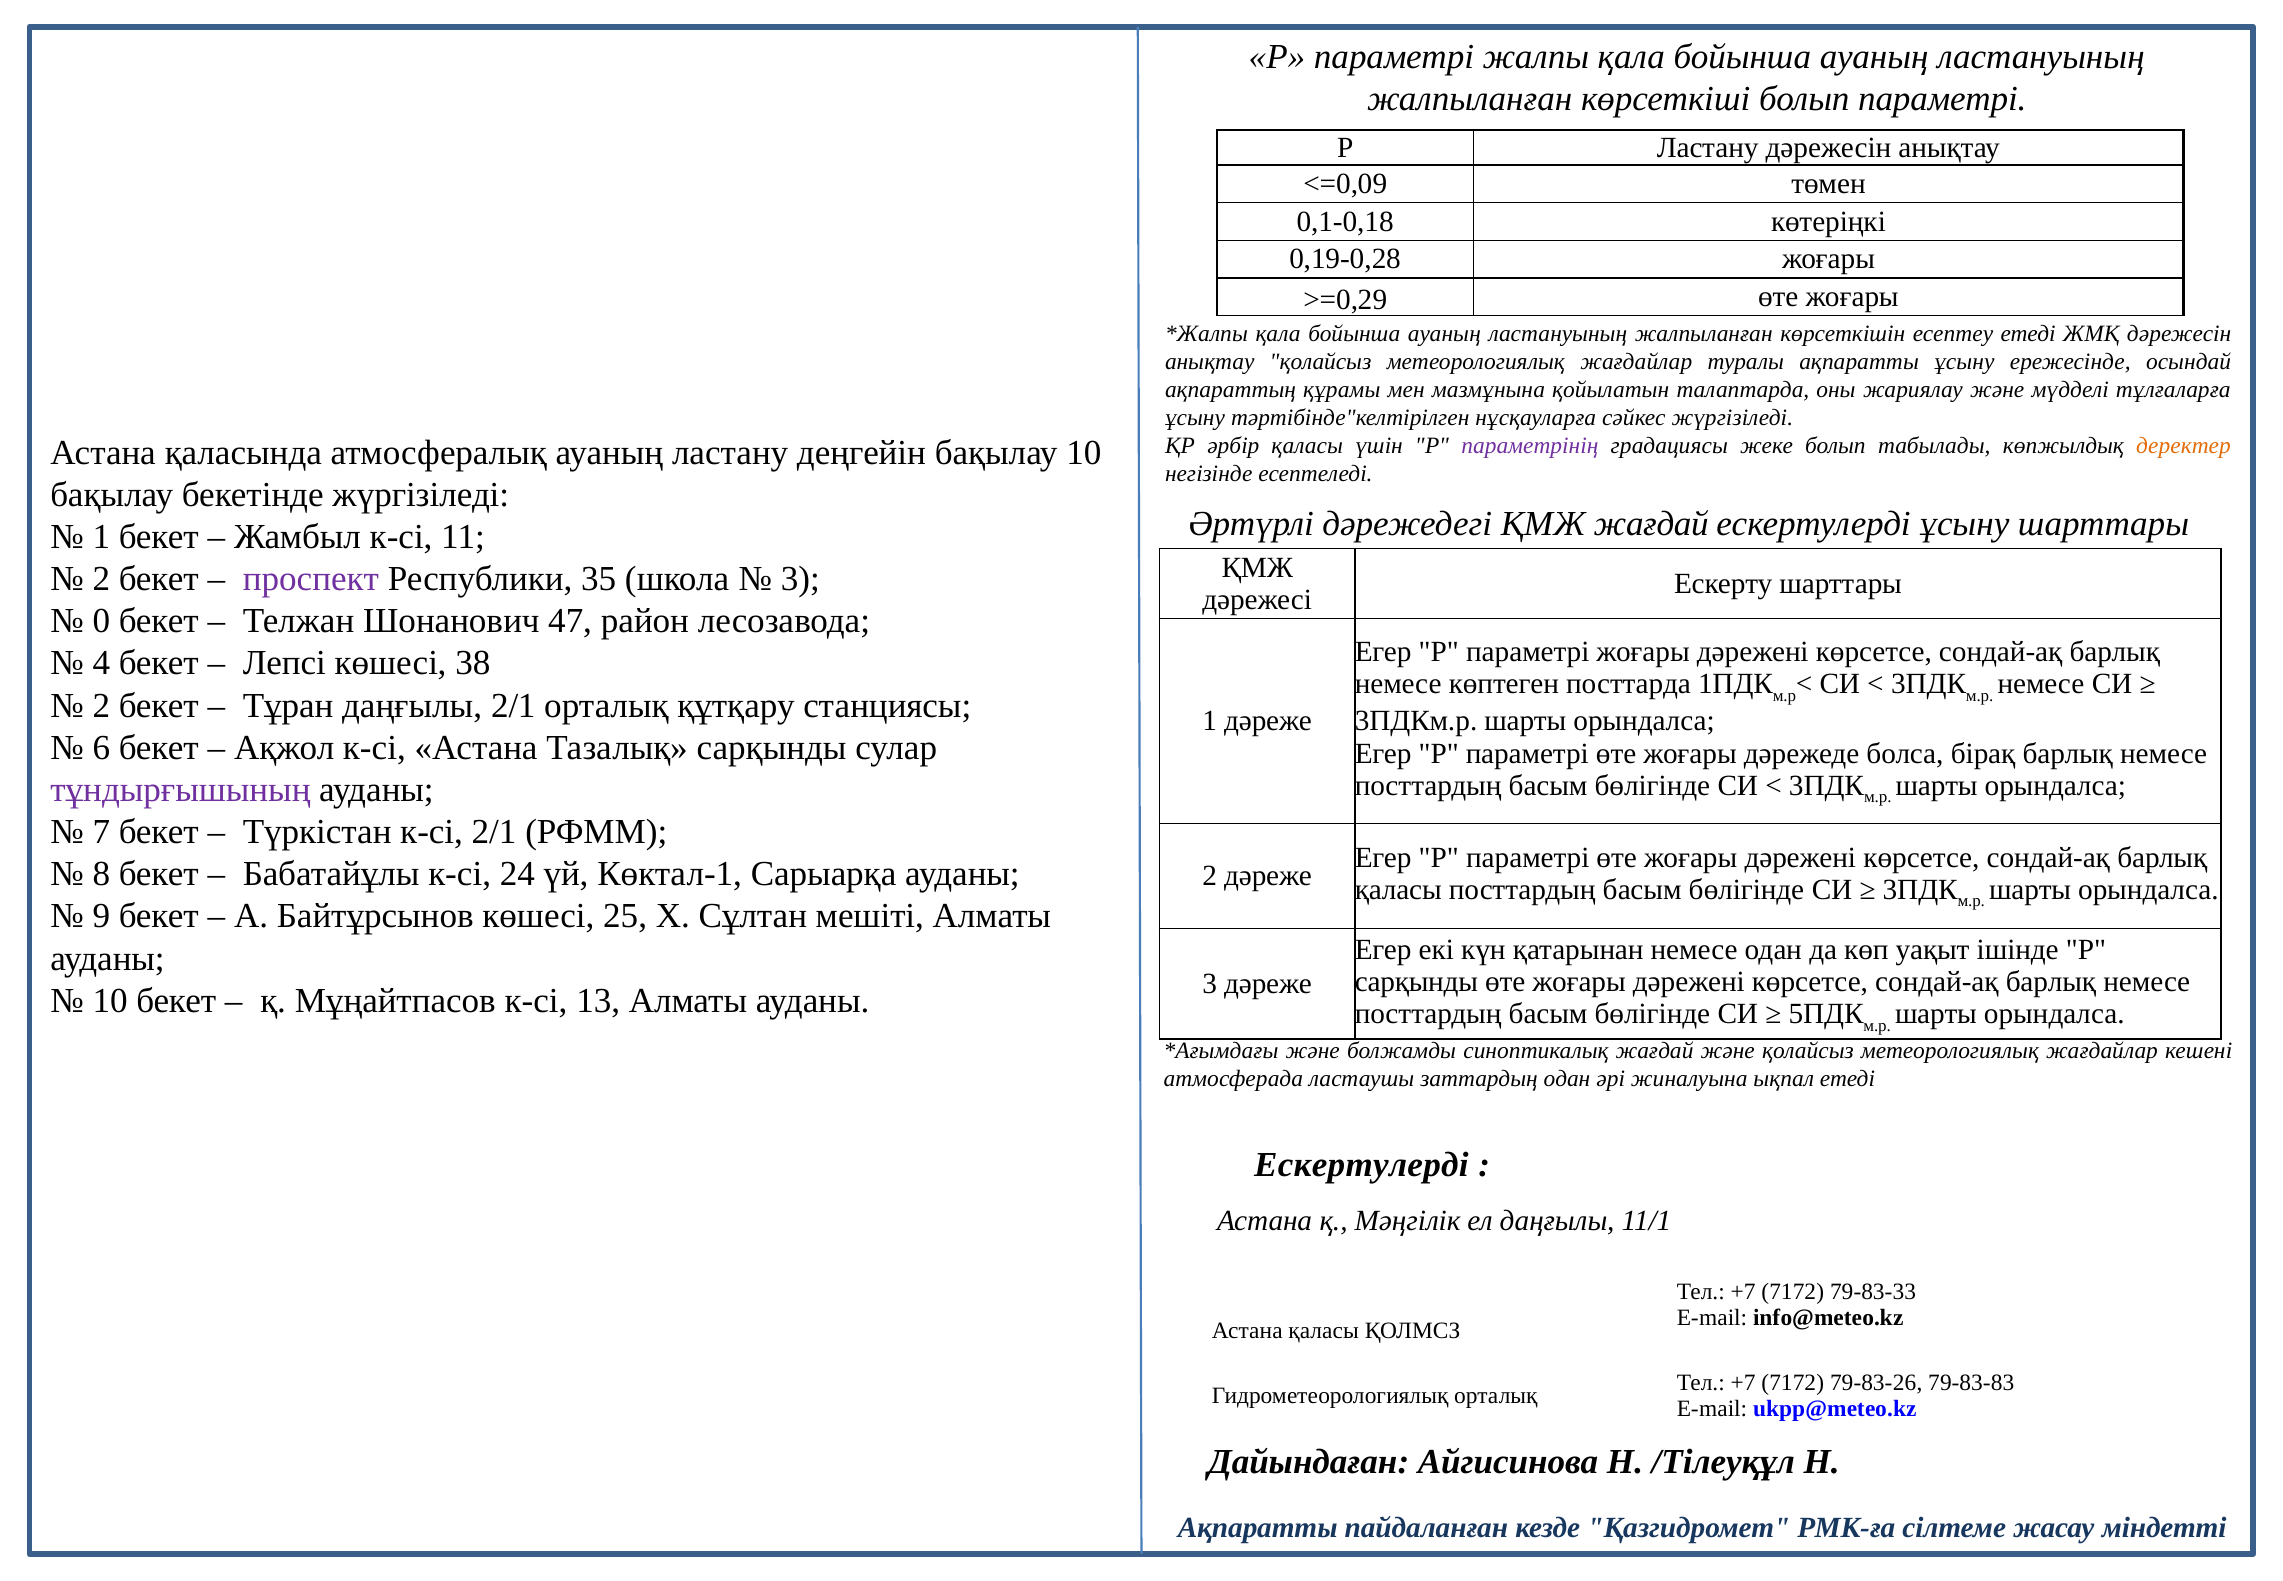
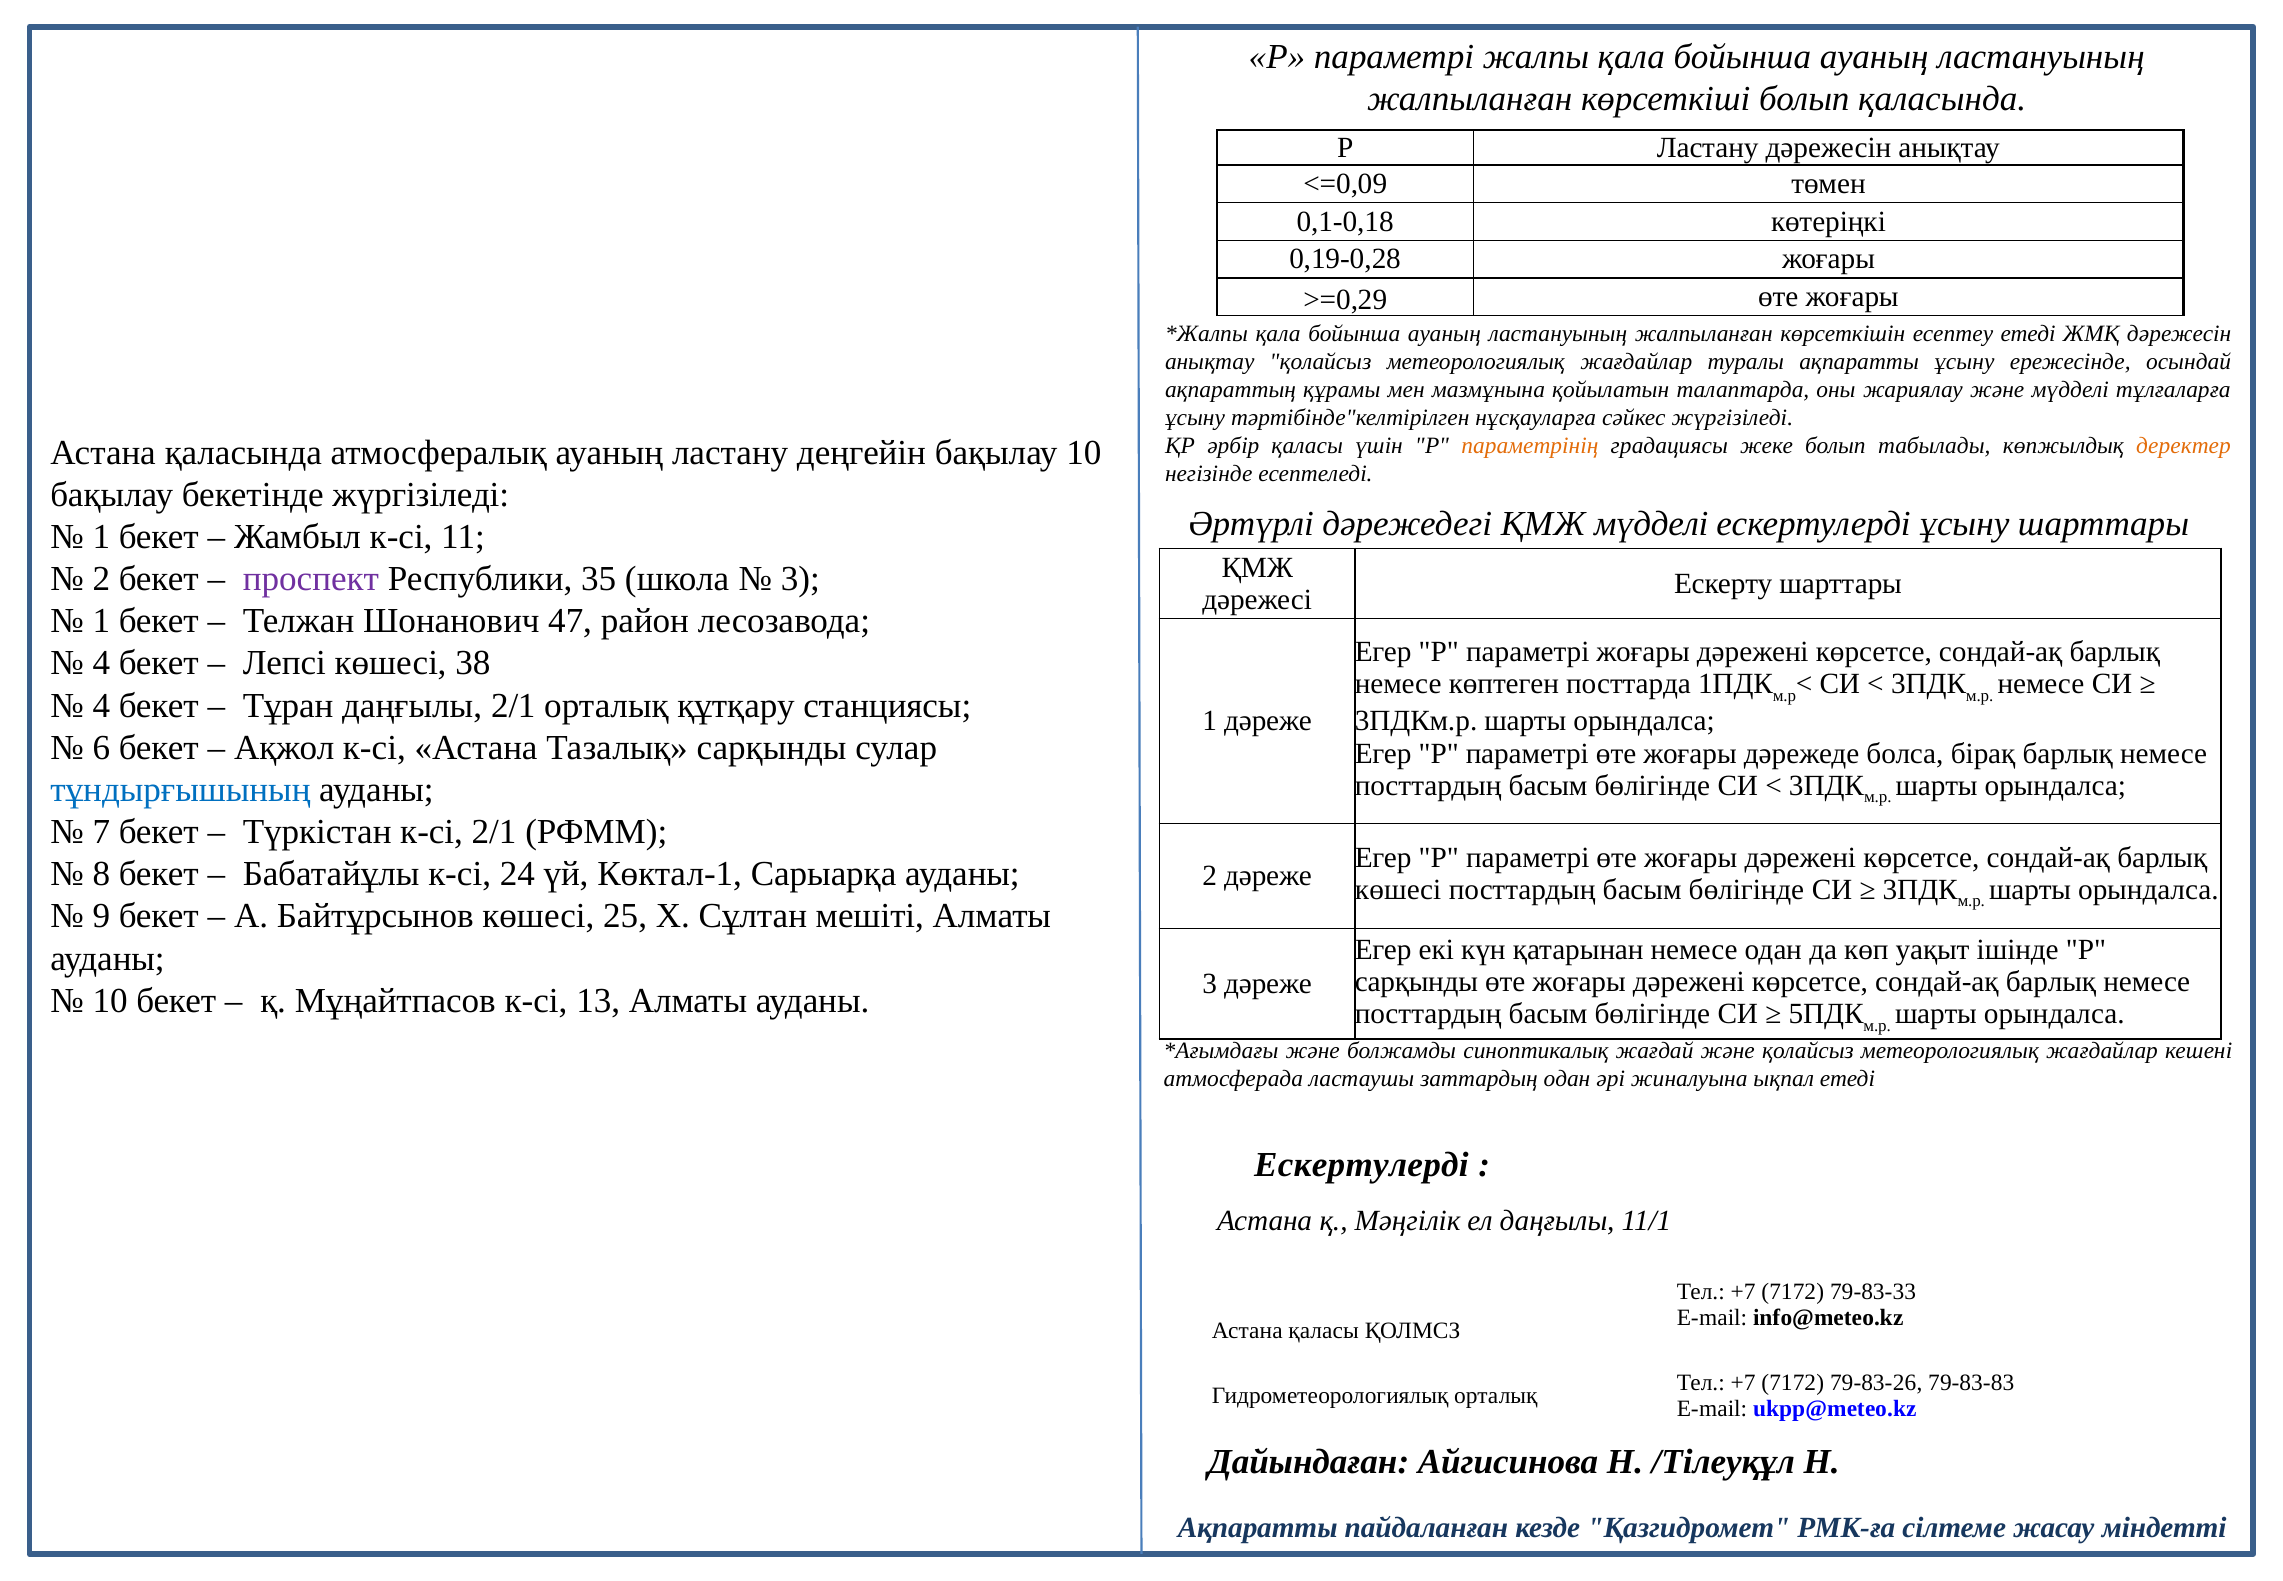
болып параметрі: параметрі -> қаласында
параметрінің colour: purple -> orange
ҚМЖ жағдай: жағдай -> мүдделі
0 at (101, 621): 0 -> 1
2 at (101, 705): 2 -> 4
тұндырғышының colour: purple -> blue
қаласы at (1398, 890): қаласы -> көшесі
